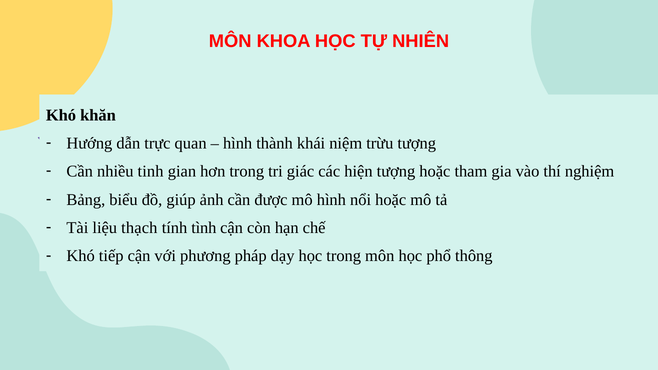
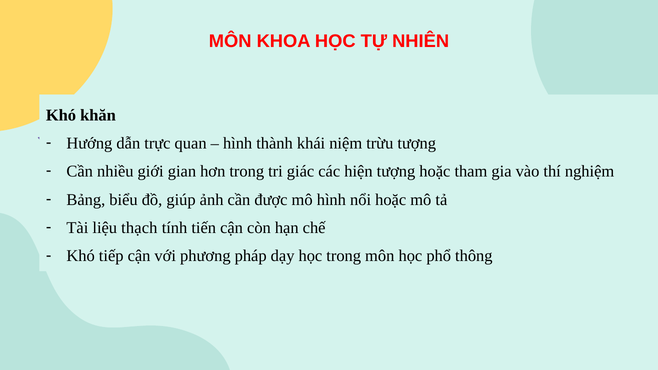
tinh: tinh -> giới
tình: tình -> tiến
